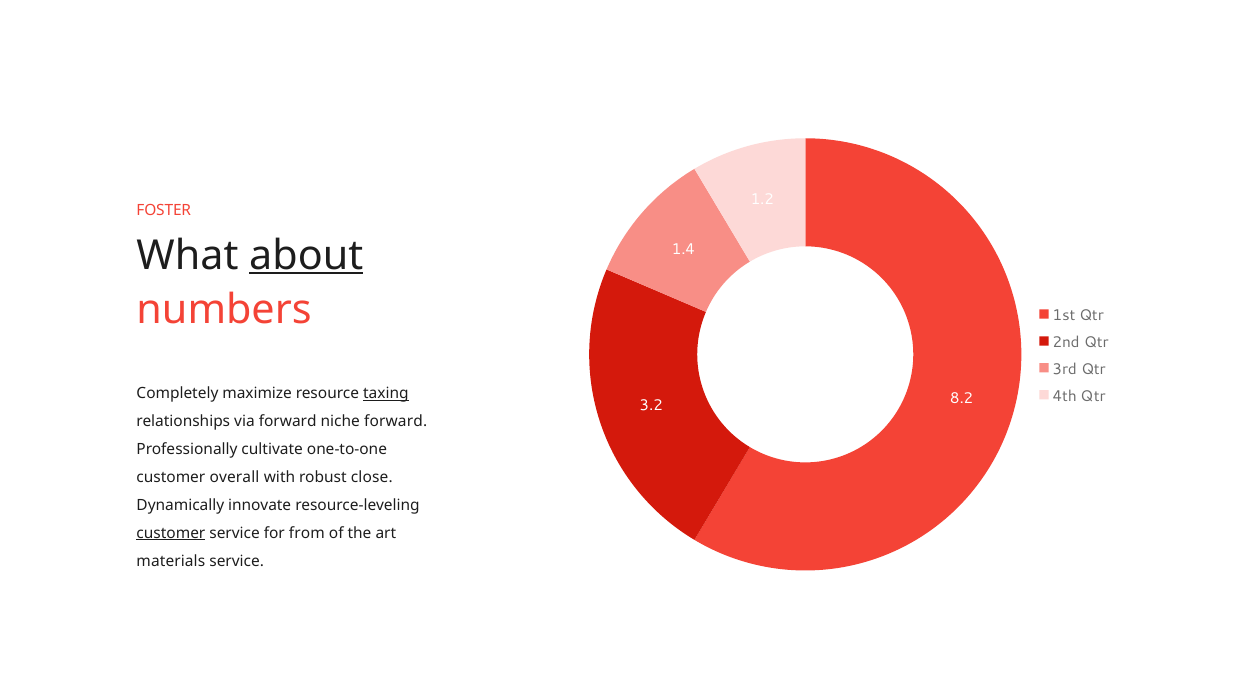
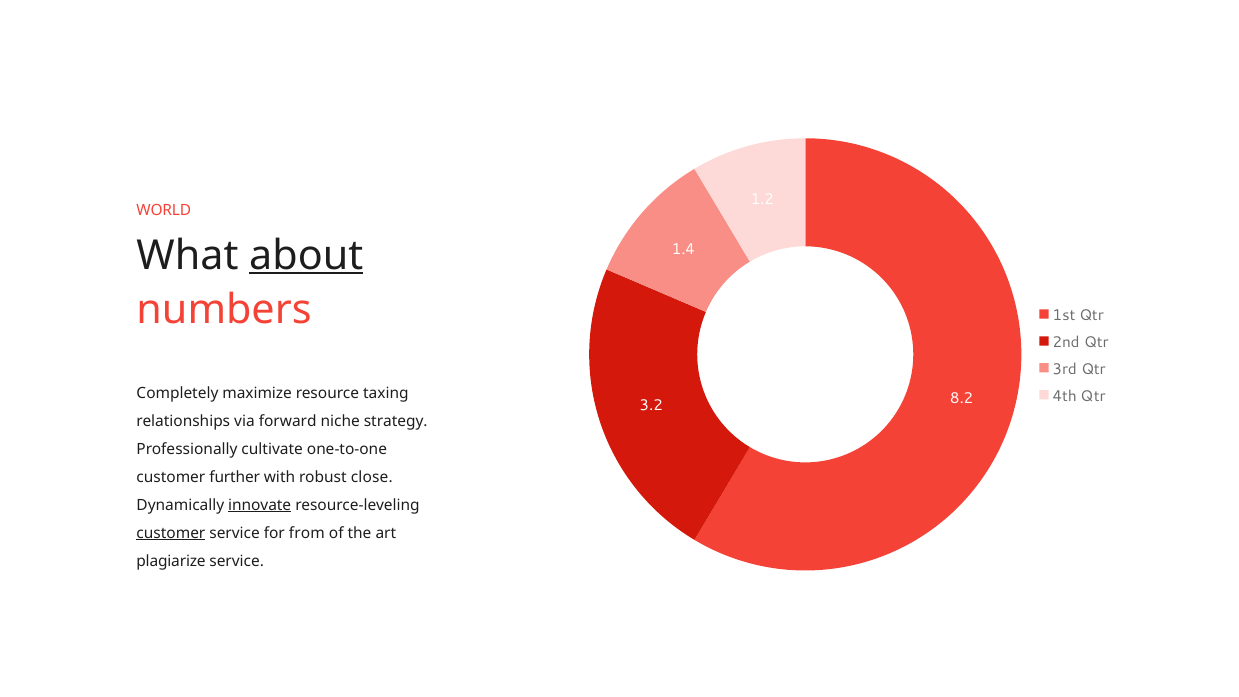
FOSTER: FOSTER -> WORLD
taxing underline: present -> none
niche forward: forward -> strategy
overall: overall -> further
innovate underline: none -> present
materials: materials -> plagiarize
